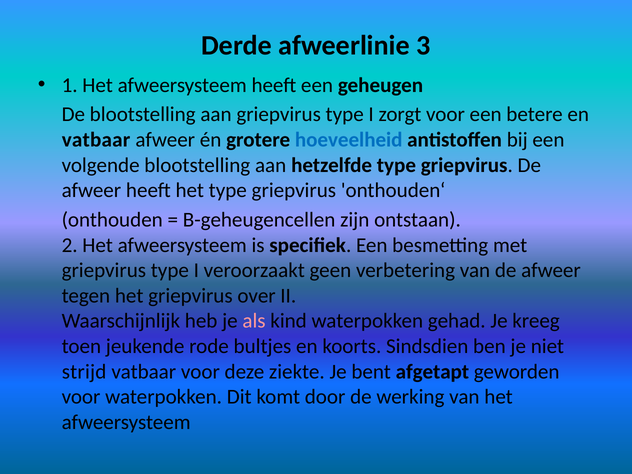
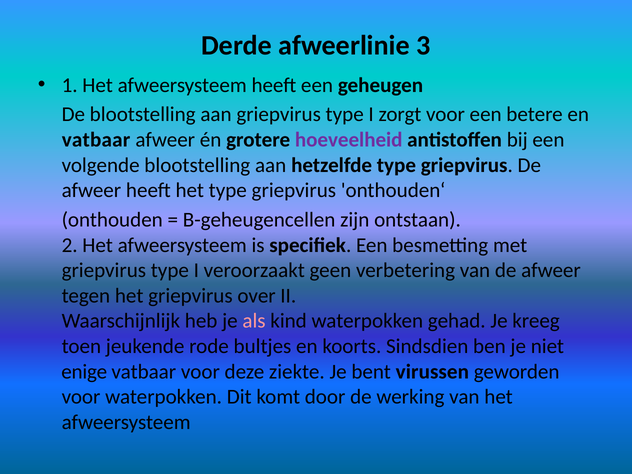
hoeveelheid colour: blue -> purple
strijd: strijd -> enige
afgetapt: afgetapt -> virussen
